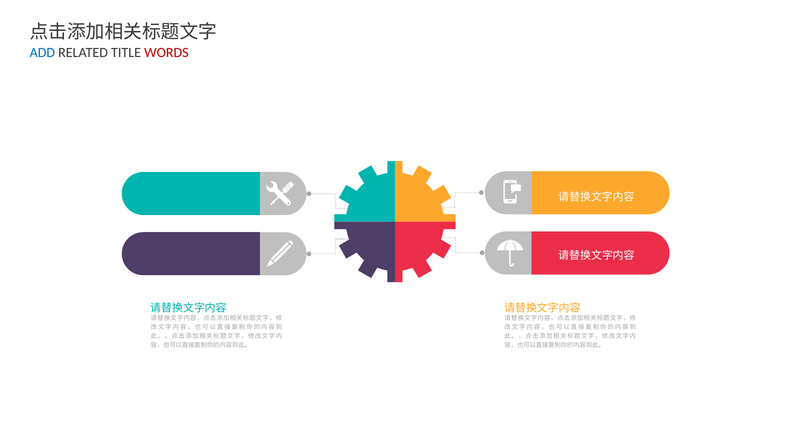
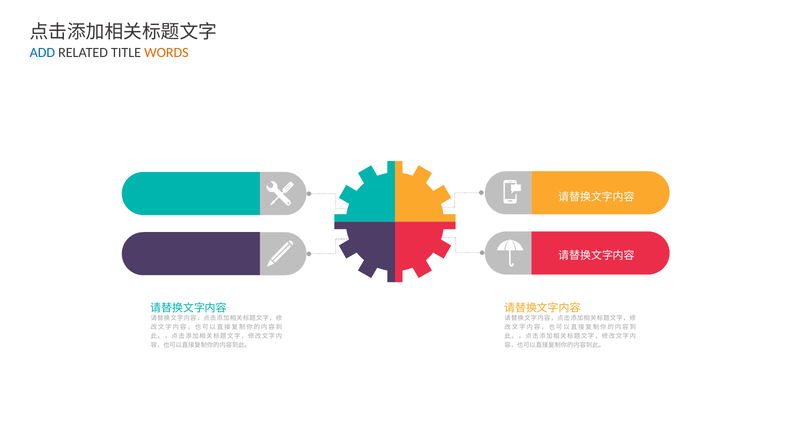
WORDS colour: red -> orange
